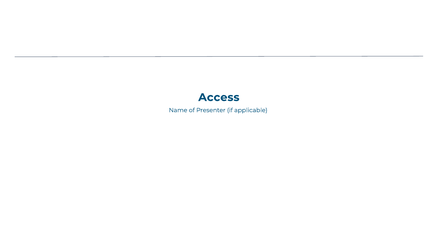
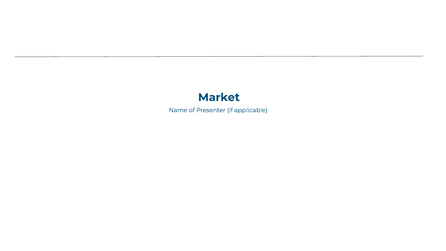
Access: Access -> Market
